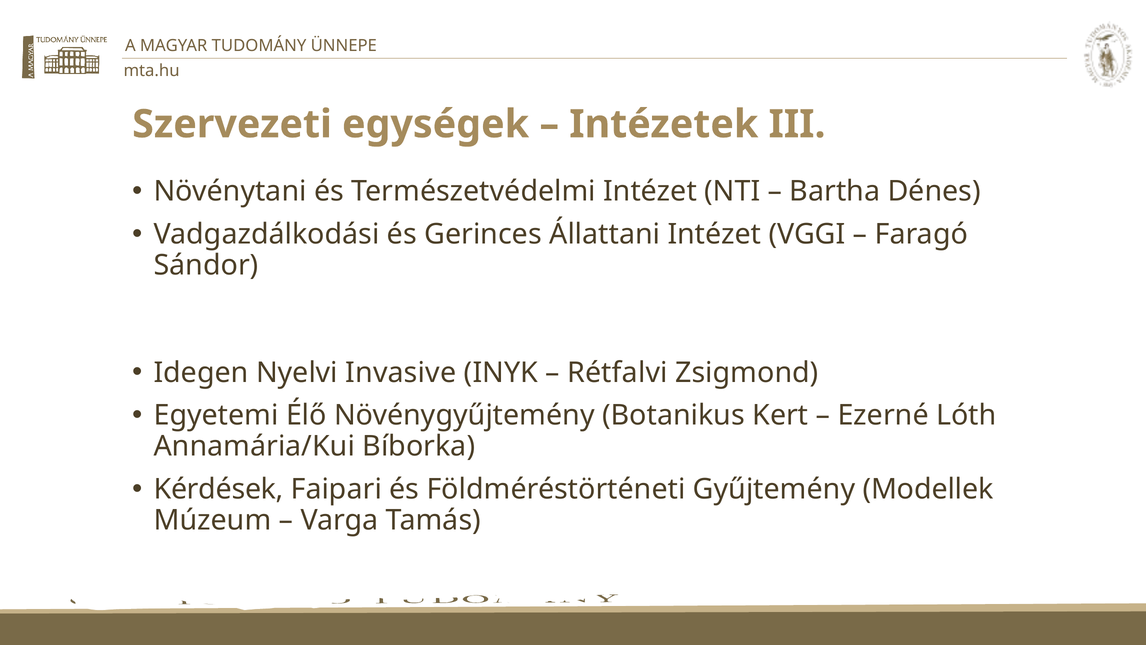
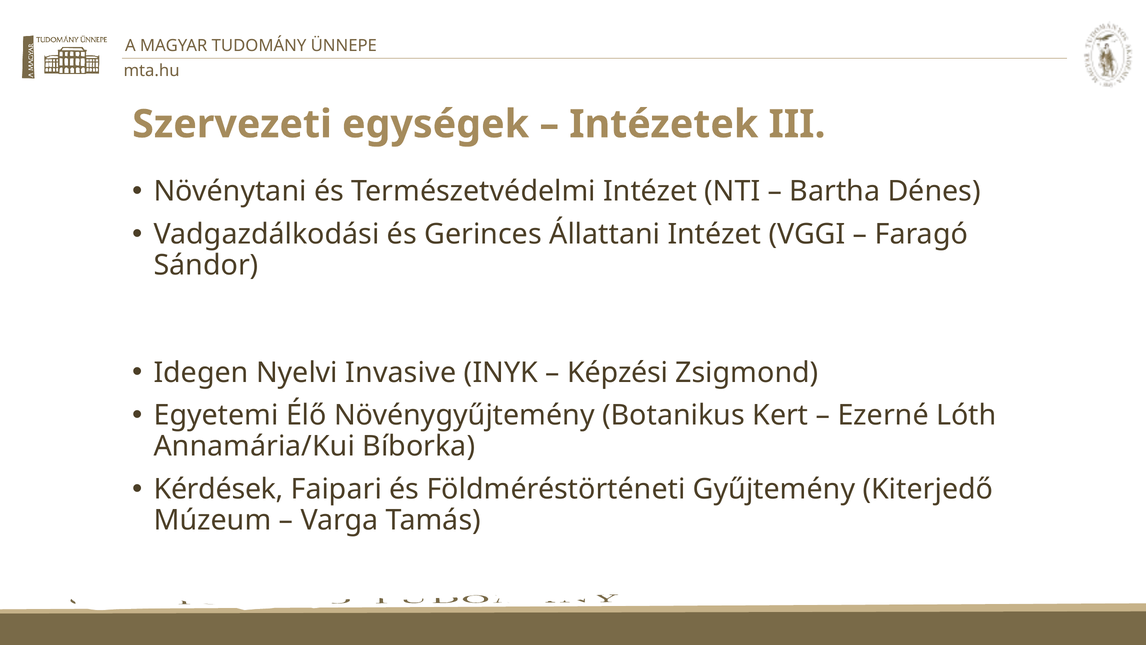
Rétfalvi: Rétfalvi -> Képzési
Modellek: Modellek -> Kiterjedő
